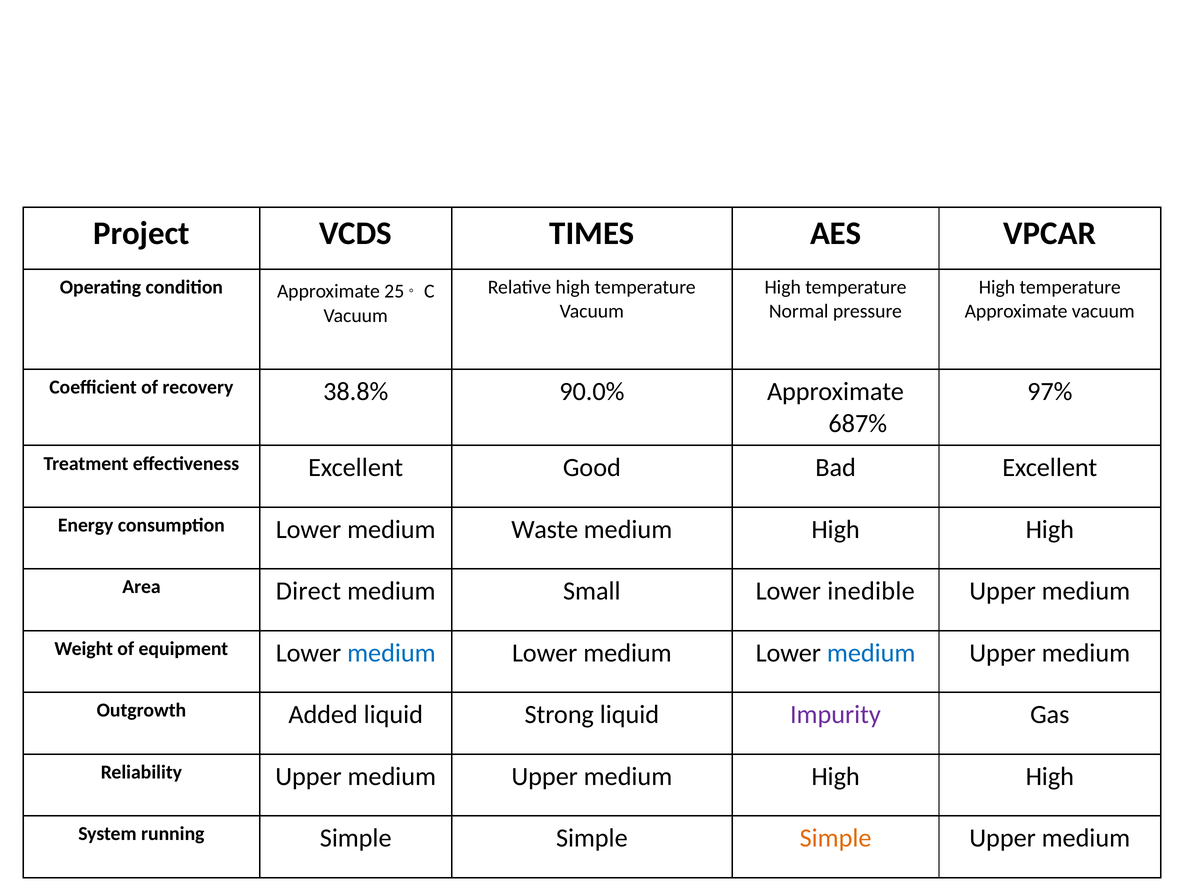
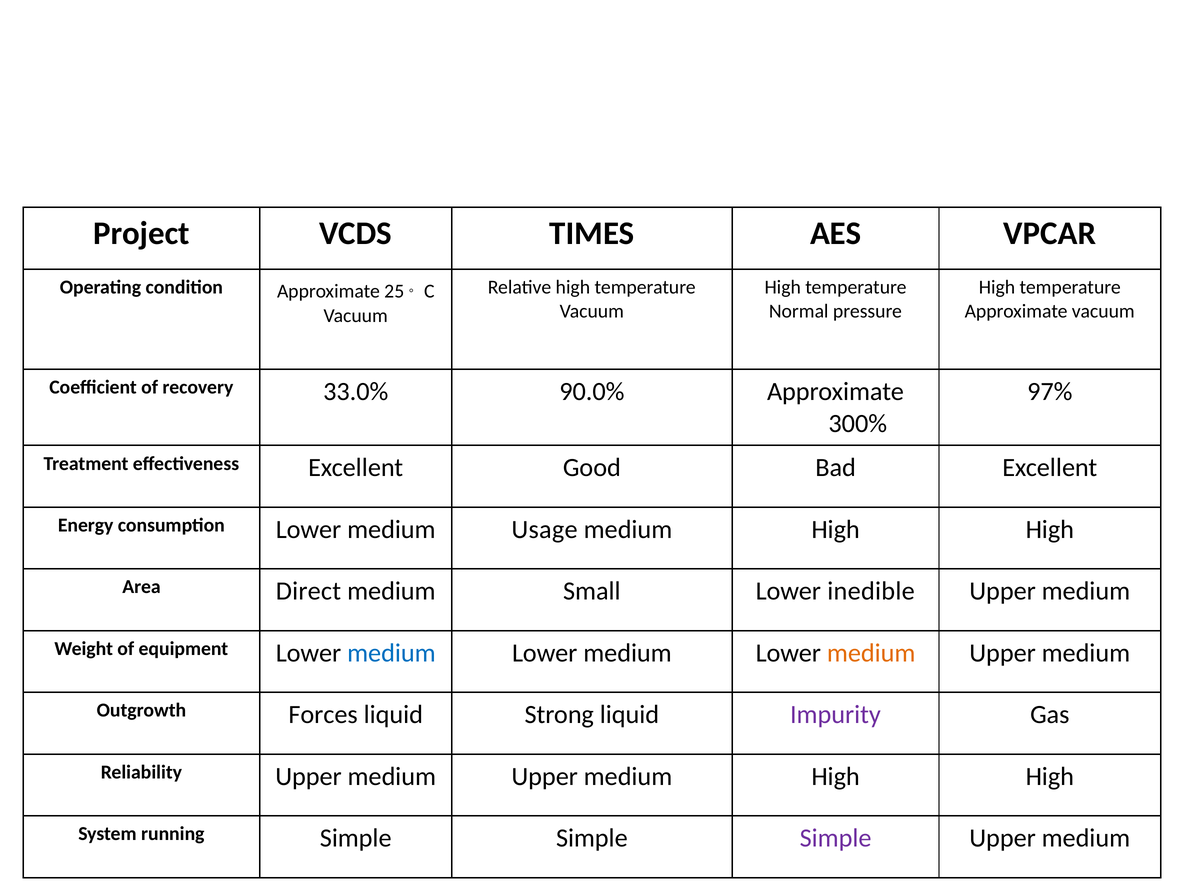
38.8%: 38.8% -> 33.0%
687%: 687% -> 300%
Waste: Waste -> Usage
medium at (871, 653) colour: blue -> orange
Added: Added -> Forces
Simple at (836, 838) colour: orange -> purple
